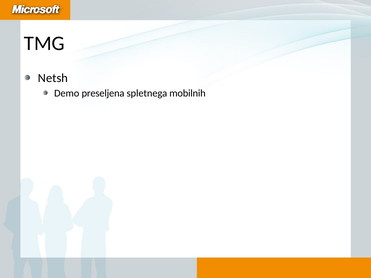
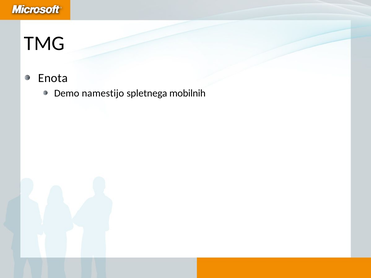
Netsh: Netsh -> Enota
preseljena: preseljena -> namestijo
